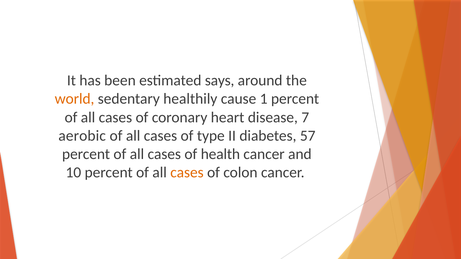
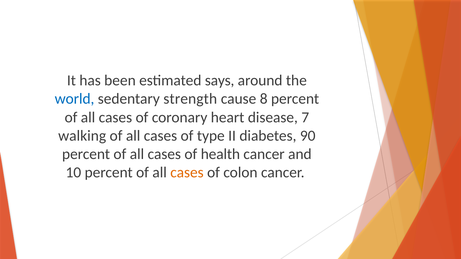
world colour: orange -> blue
healthily: healthily -> strength
1: 1 -> 8
aerobic: aerobic -> walking
57: 57 -> 90
